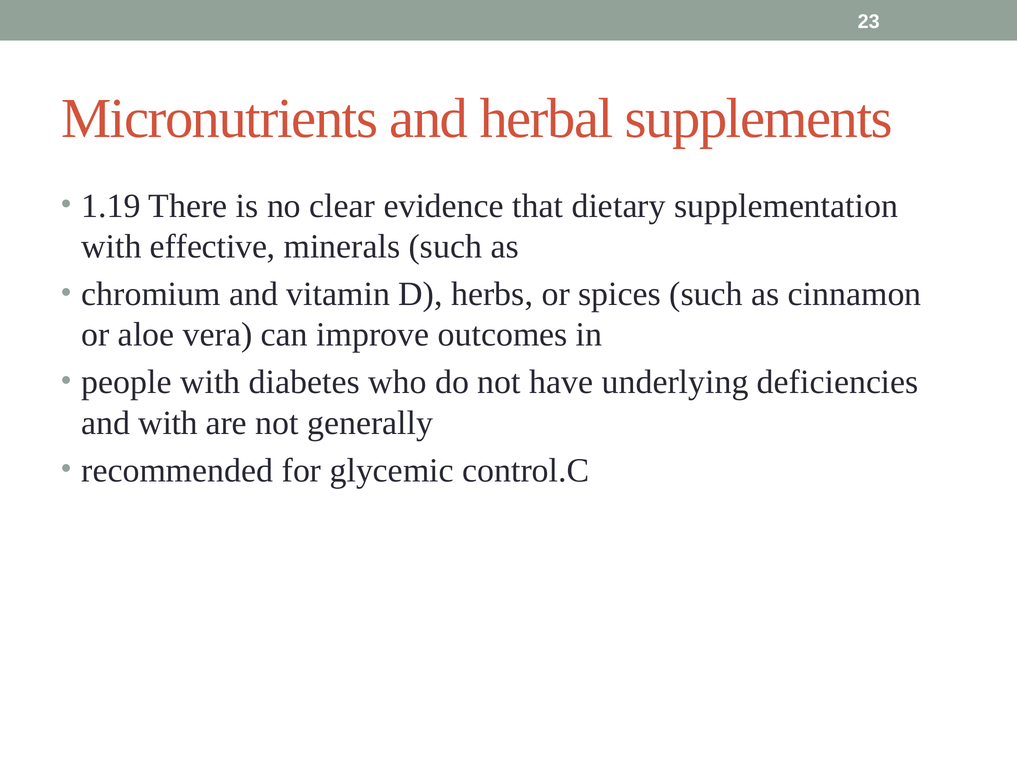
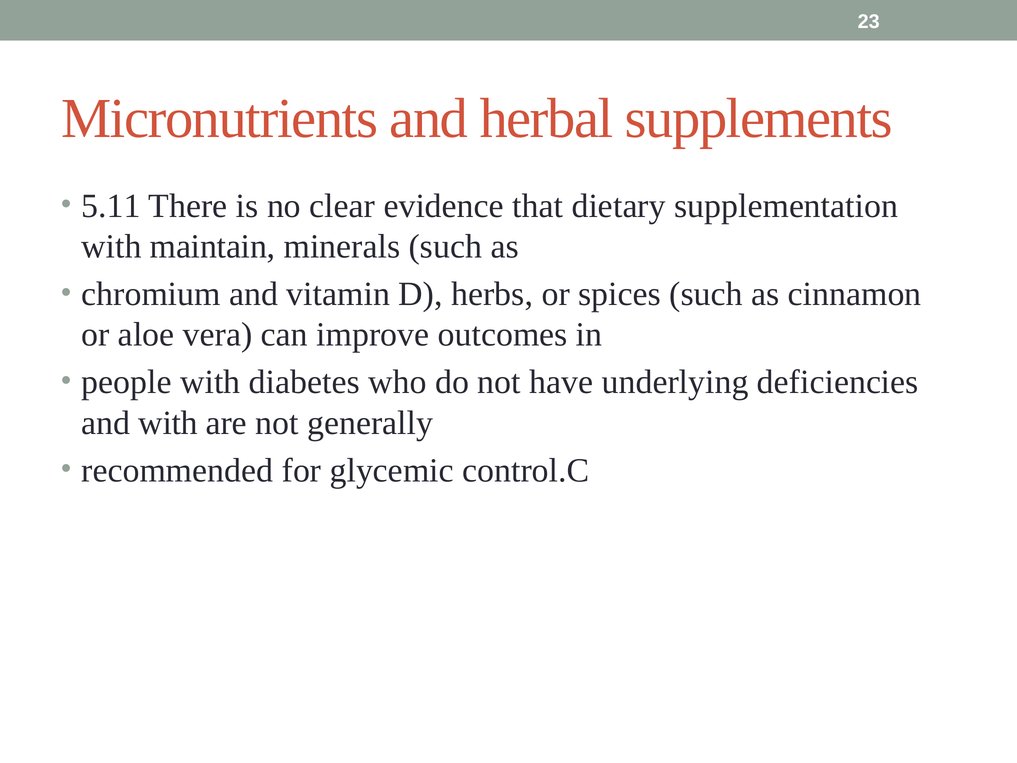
1.19: 1.19 -> 5.11
effective: effective -> maintain
